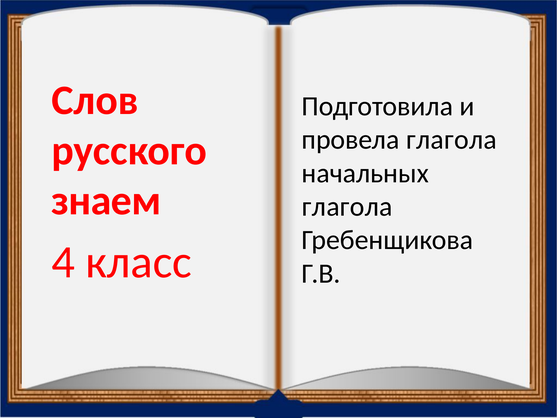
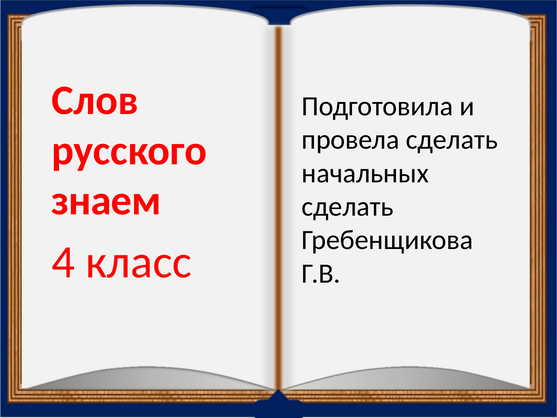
провела глагола: глагола -> сделать
глагола at (347, 206): глагола -> сделать
